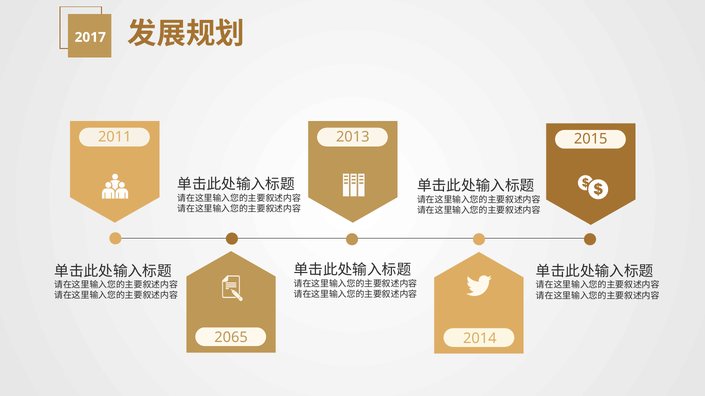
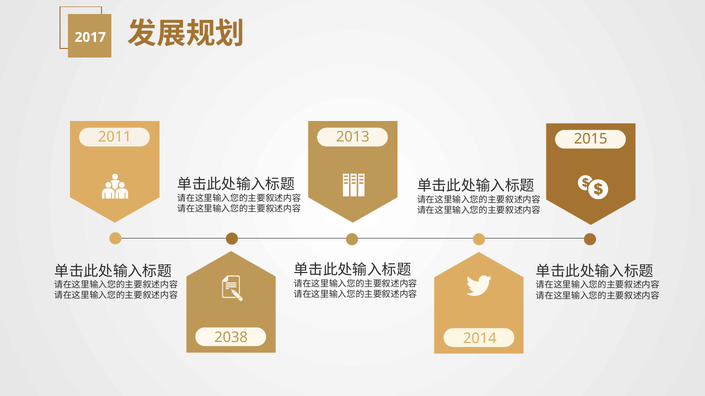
2065: 2065 -> 2038
